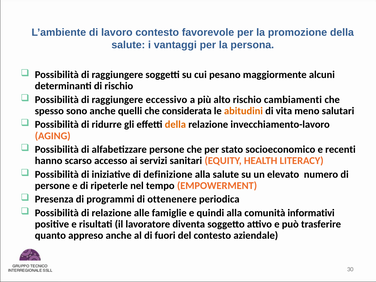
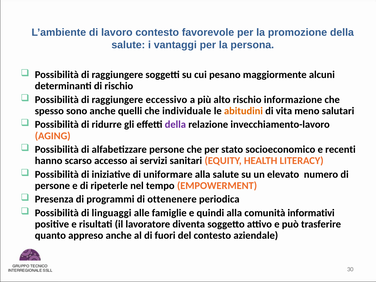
cambiamenti: cambiamenti -> informazione
considerata: considerata -> individuale
della at (175, 125) colour: orange -> purple
definizione: definizione -> uniformare
di relazione: relazione -> linguaggi
